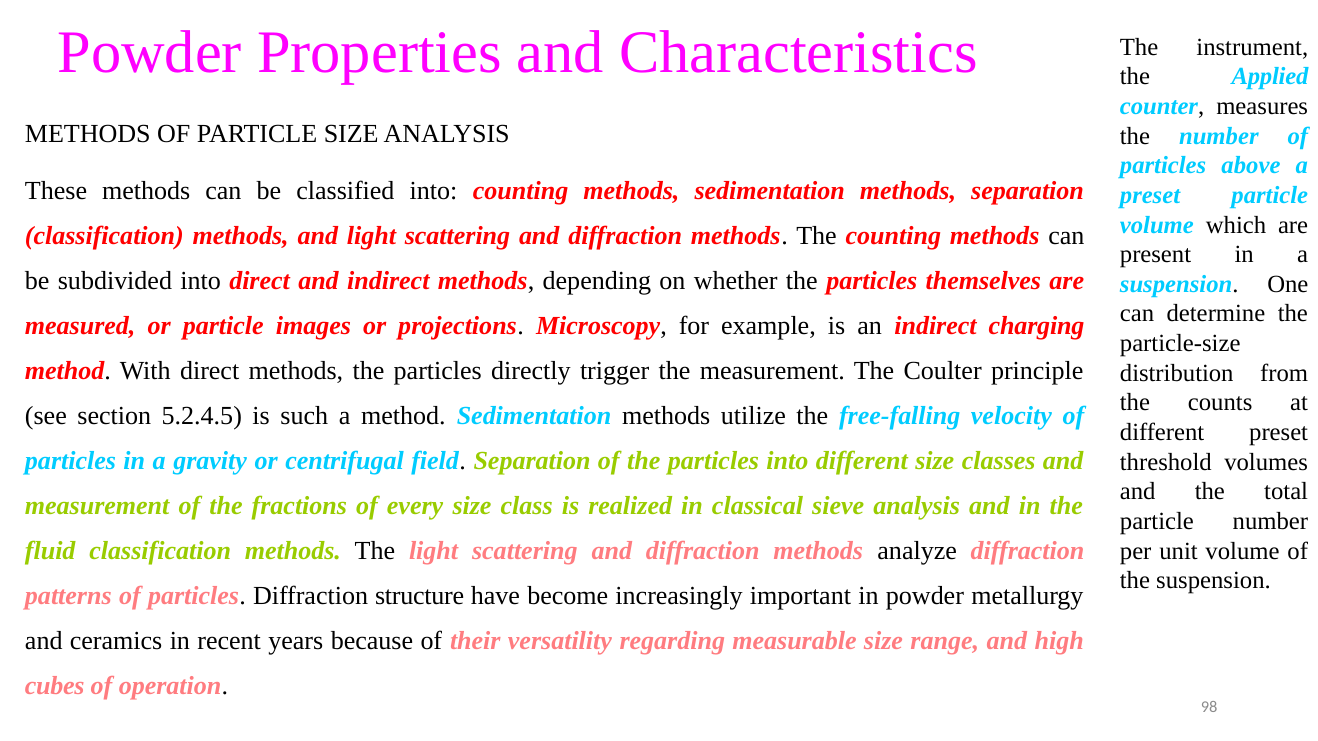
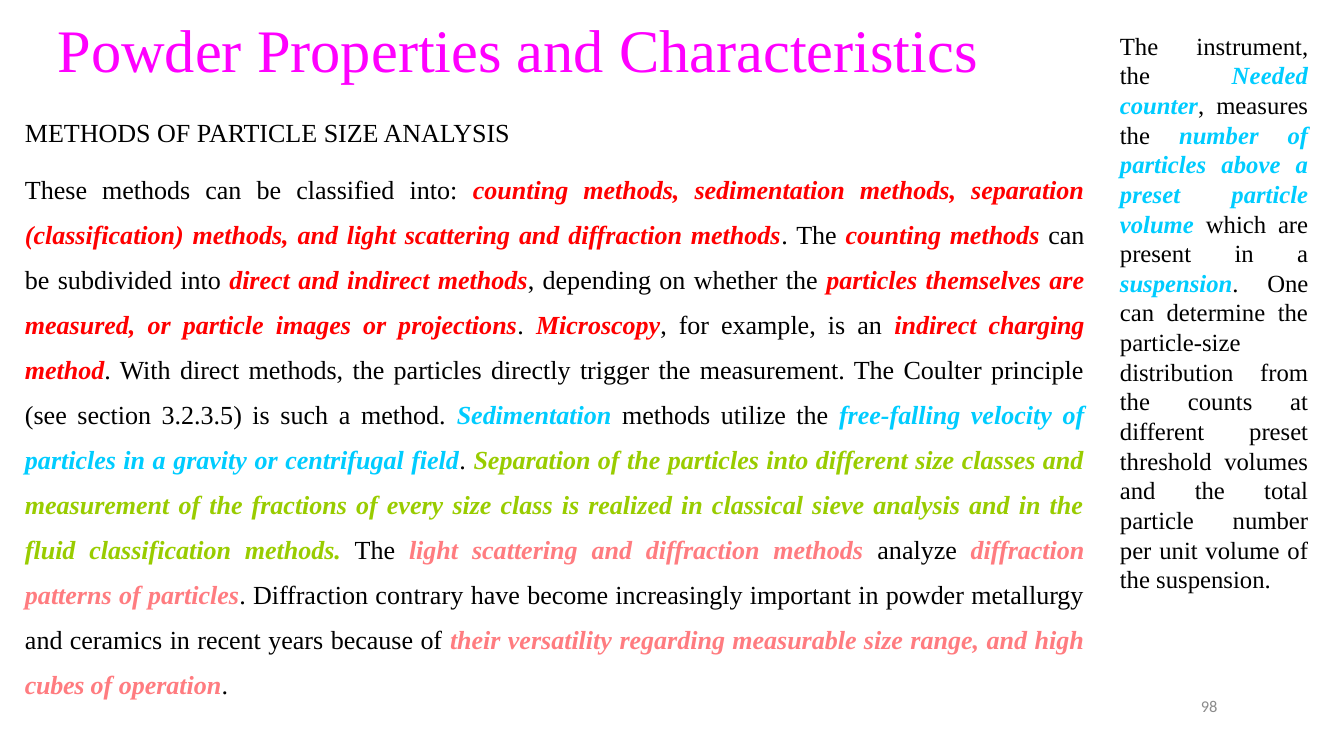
Applied: Applied -> Needed
5.2.4.5: 5.2.4.5 -> 3.2.3.5
structure: structure -> contrary
